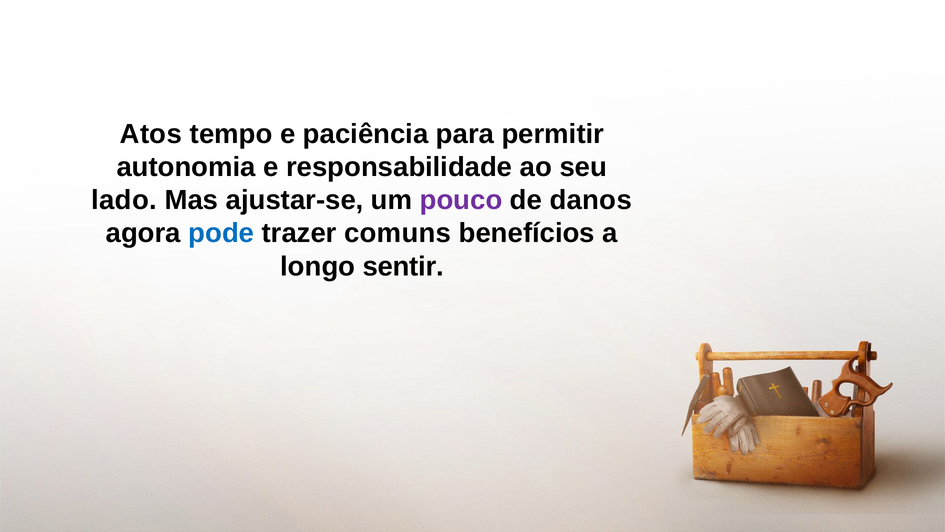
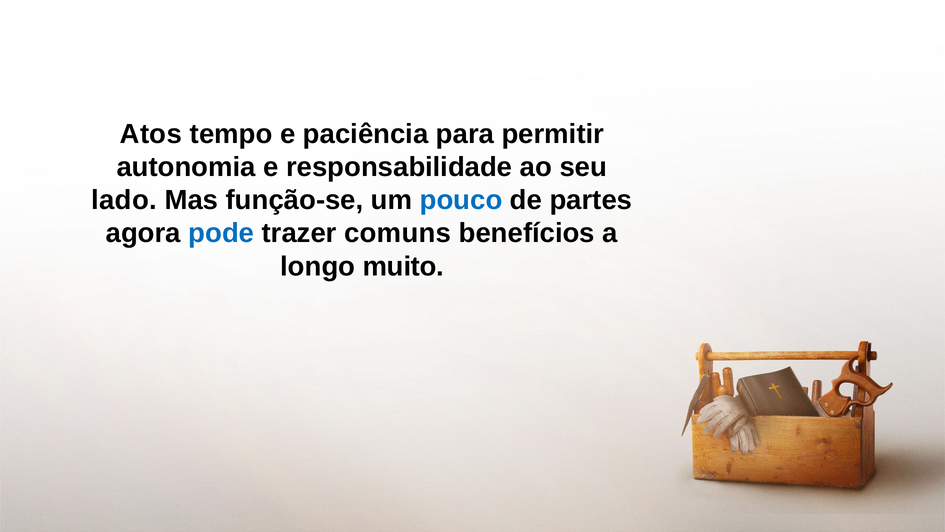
ajustar-se: ajustar-se -> função-se
pouco colour: purple -> blue
danos: danos -> partes
sentir: sentir -> muito
